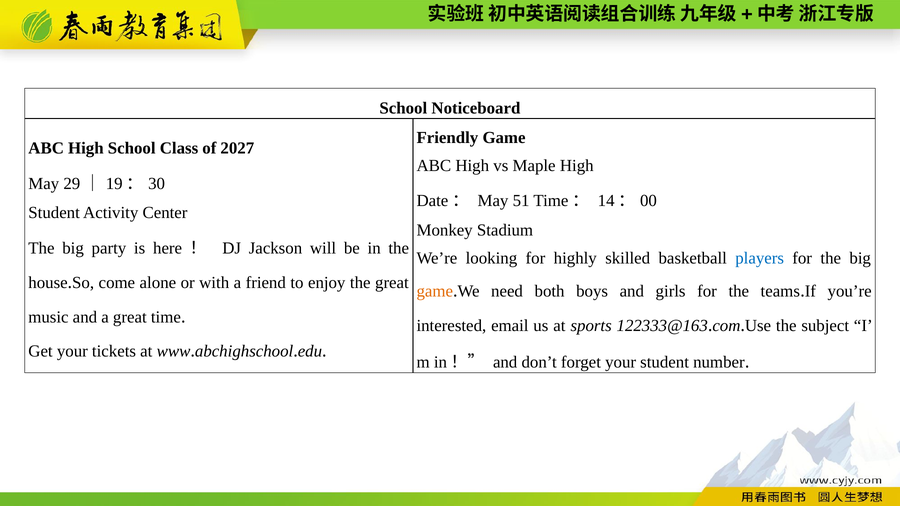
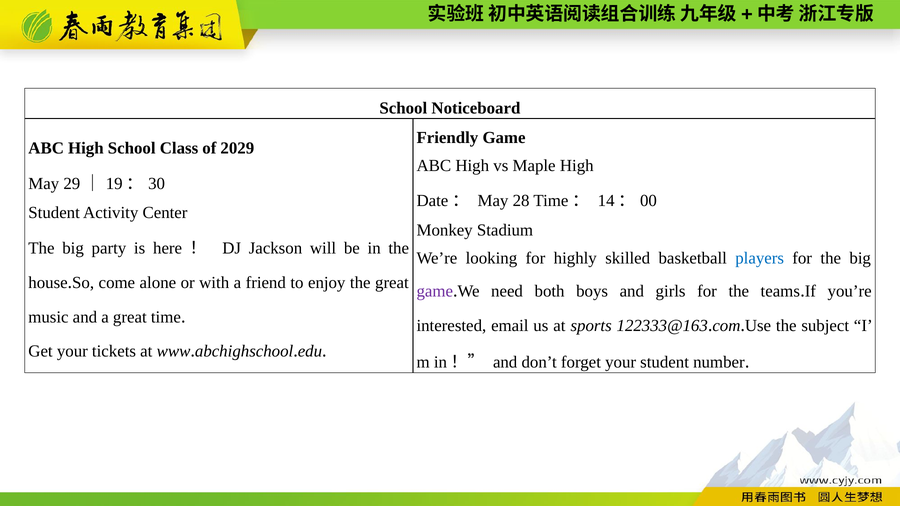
2027: 2027 -> 2029
51: 51 -> 28
game at (435, 291) colour: orange -> purple
